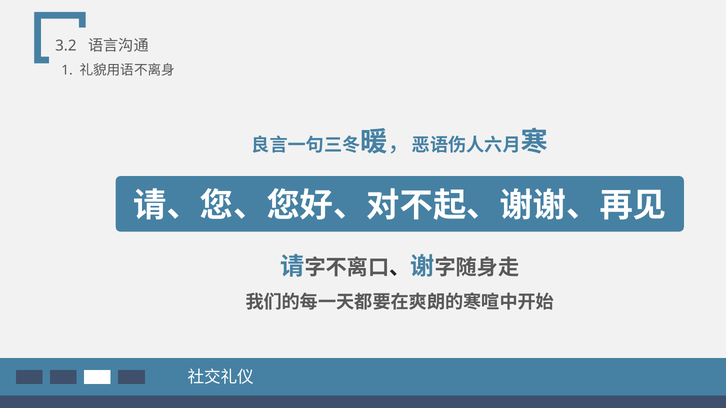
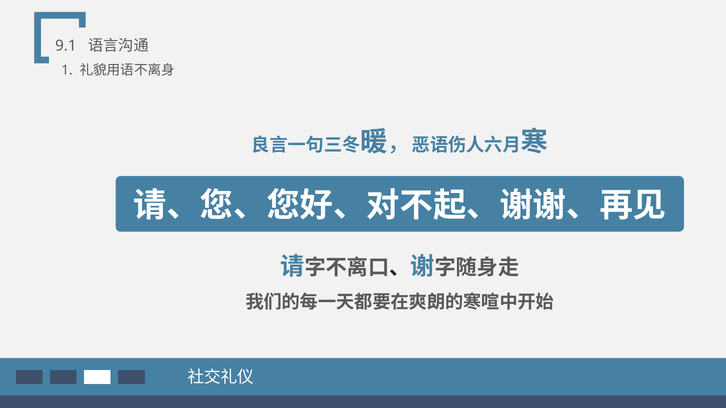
3.2: 3.2 -> 9.1
